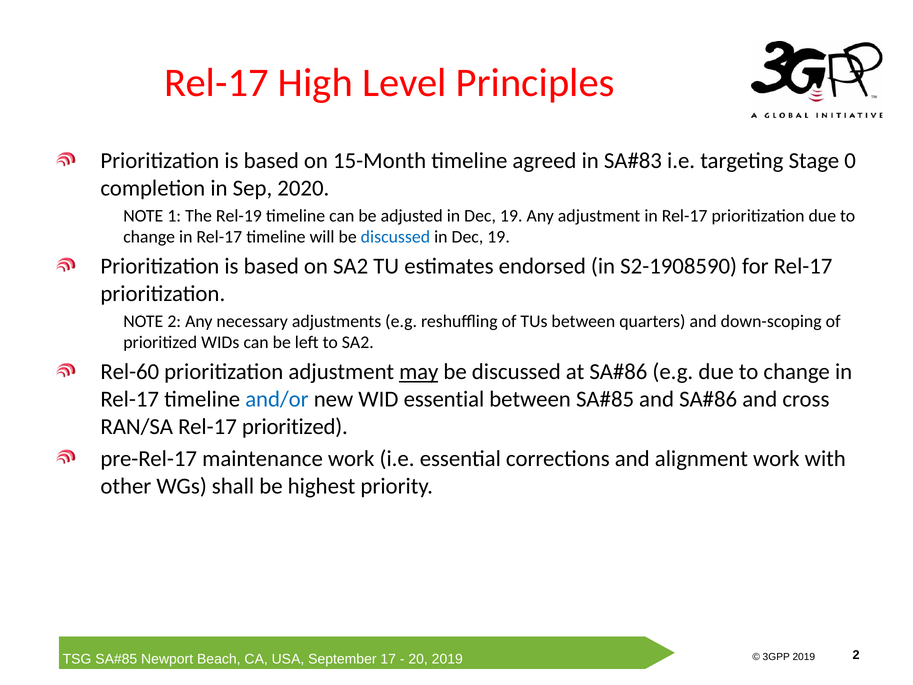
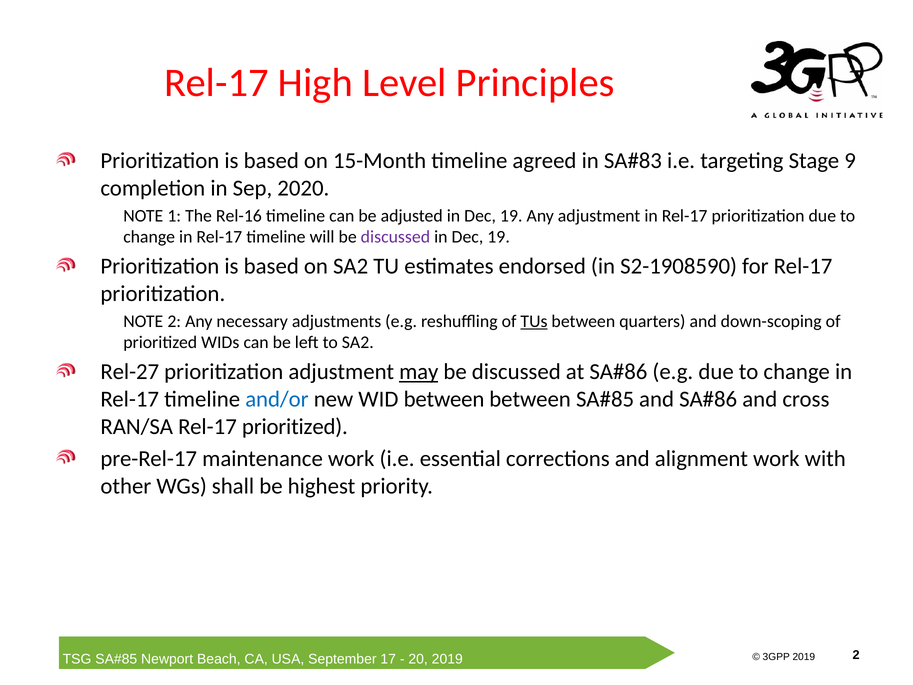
0: 0 -> 9
Rel-19: Rel-19 -> Rel-16
discussed at (395, 237) colour: blue -> purple
TUs underline: none -> present
Rel-60: Rel-60 -> Rel-27
WID essential: essential -> between
